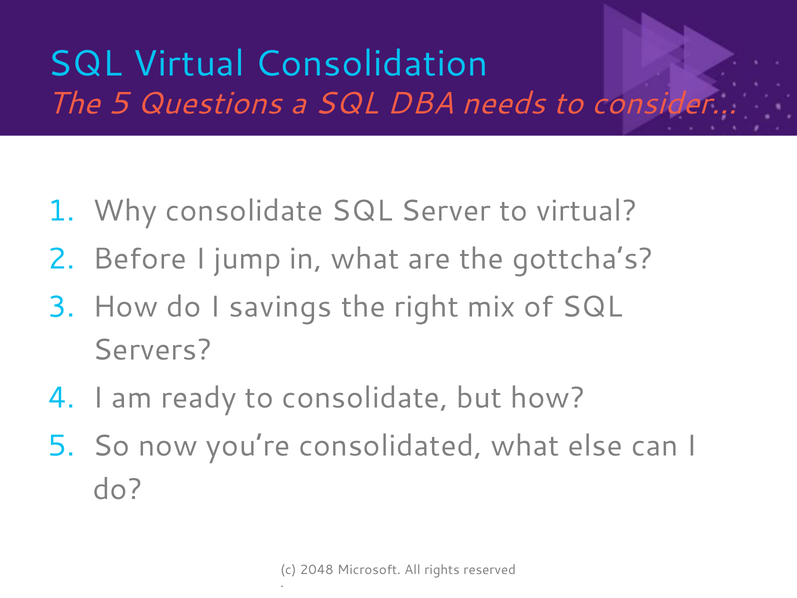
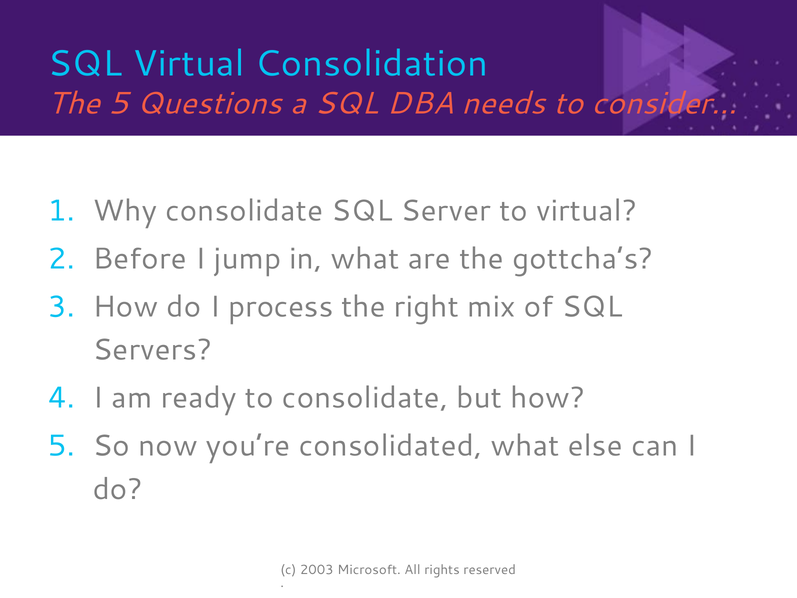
savings: savings -> process
2048: 2048 -> 2003
